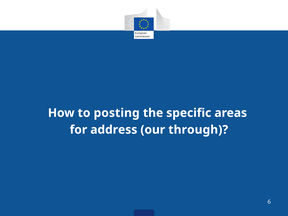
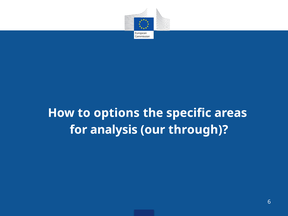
posting: posting -> options
address: address -> analysis
